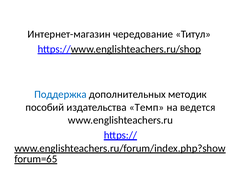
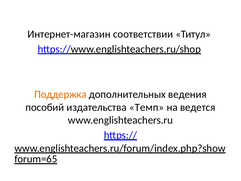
чередование: чередование -> соответствии
Поддержка colour: blue -> orange
методик: методик -> ведения
